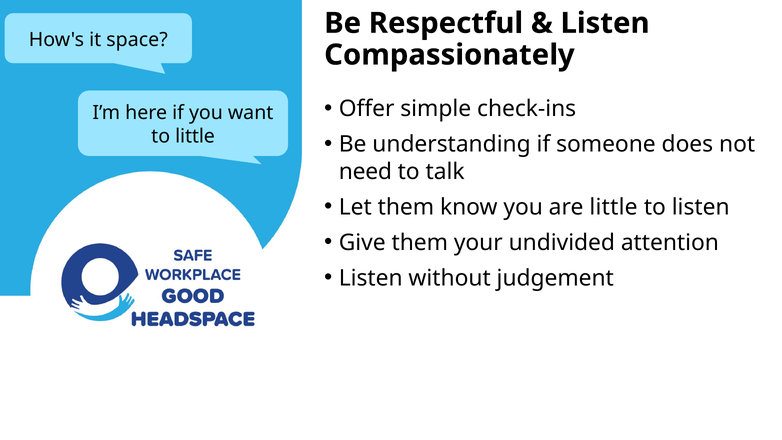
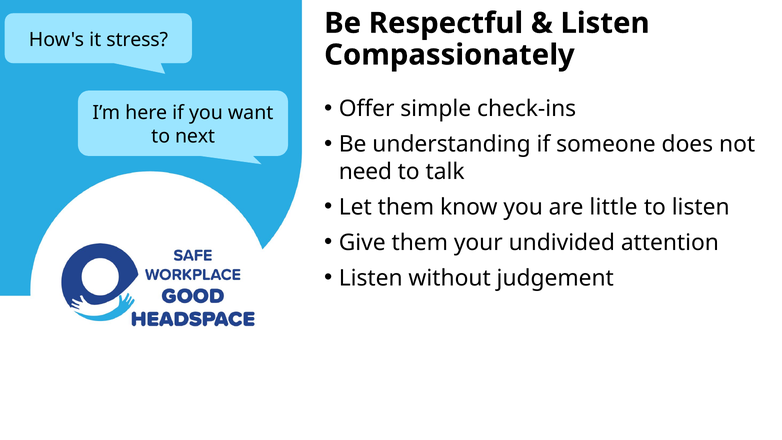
space: space -> stress
to little: little -> next
